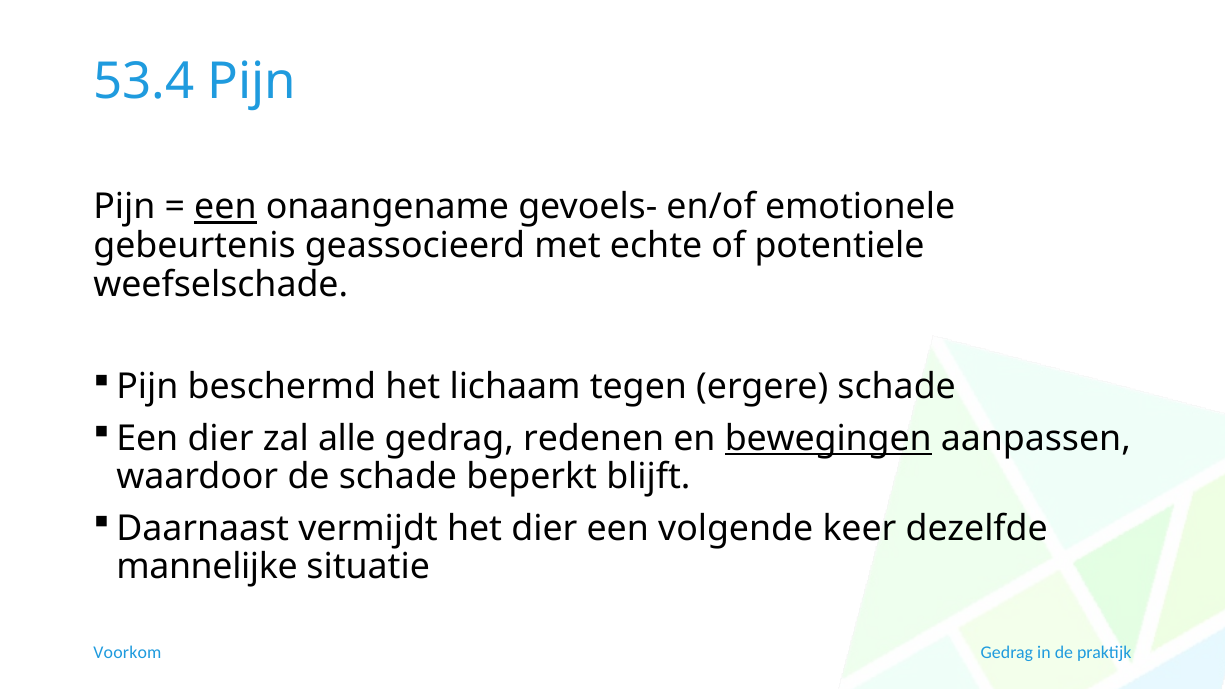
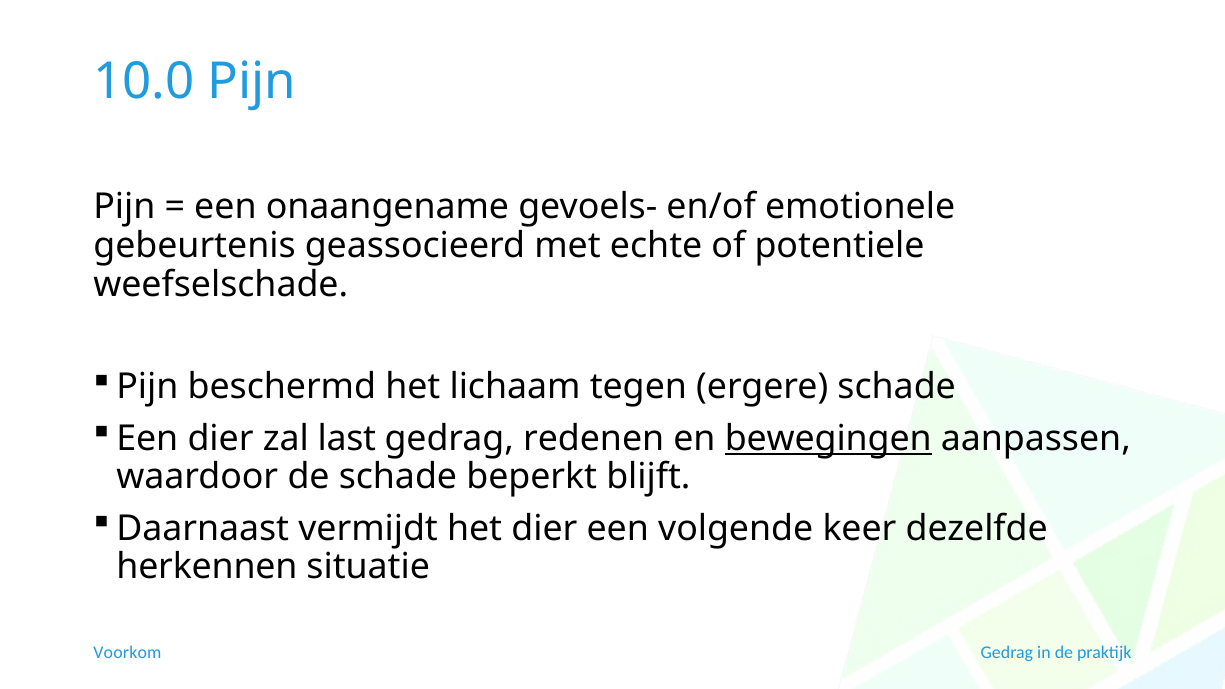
53.4: 53.4 -> 10.0
een at (225, 207) underline: present -> none
alle: alle -> last
mannelijke: mannelijke -> herkennen
